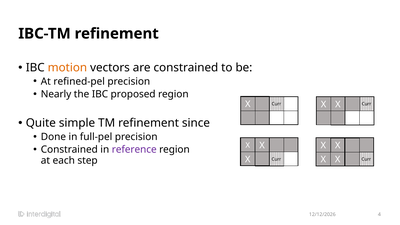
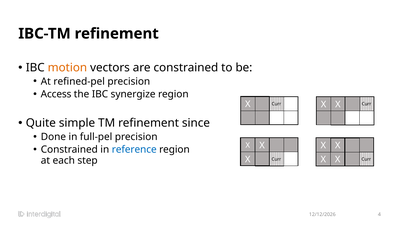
Nearly: Nearly -> Access
proposed: proposed -> synergize
reference colour: purple -> blue
